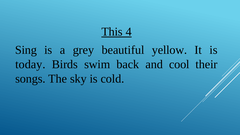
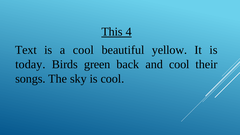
Sing: Sing -> Text
a grey: grey -> cool
swim: swim -> green
is cold: cold -> cool
